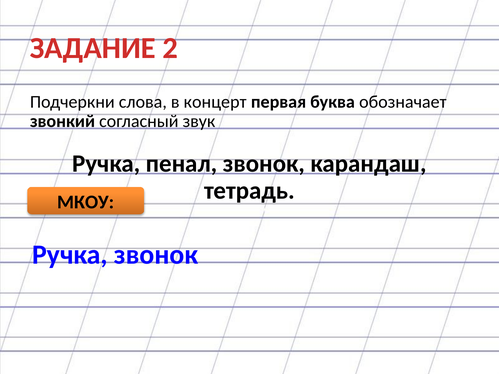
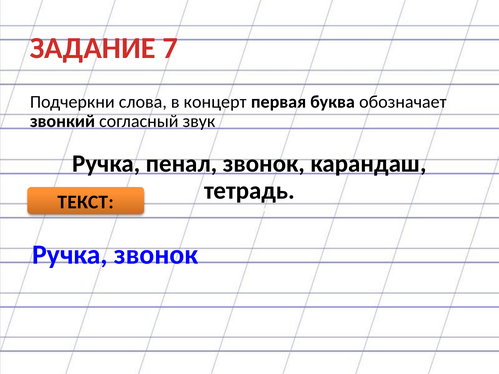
2: 2 -> 7
МКОУ: МКОУ -> ТЕКСТ
